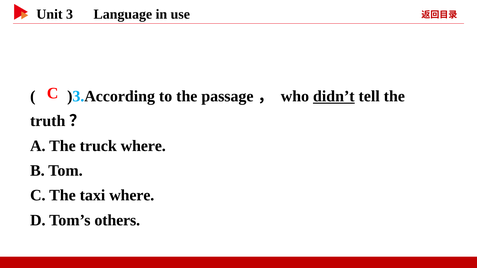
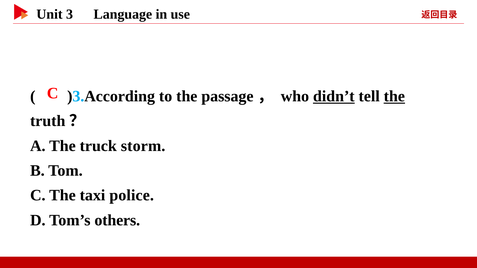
the at (394, 96) underline: none -> present
truck where: where -> storm
taxi where: where -> police
